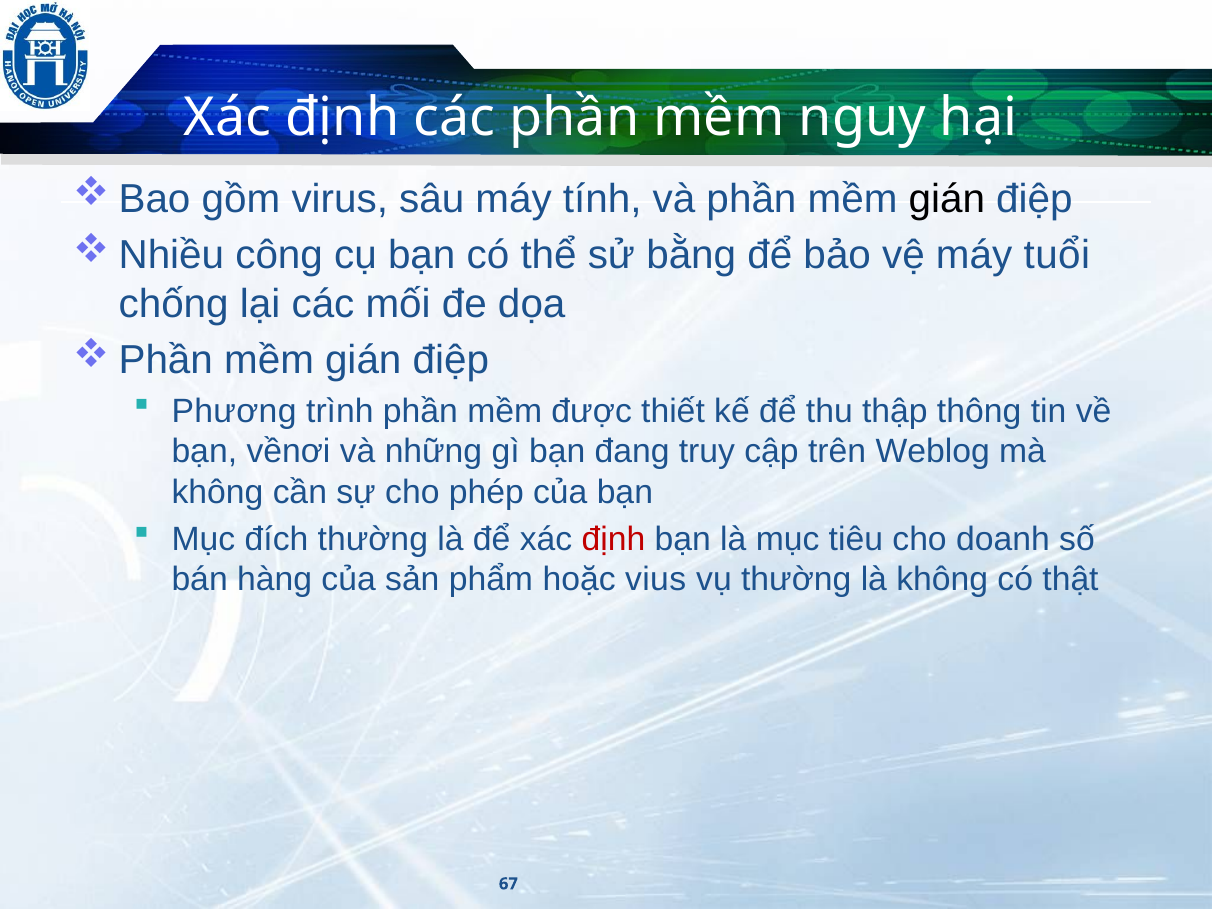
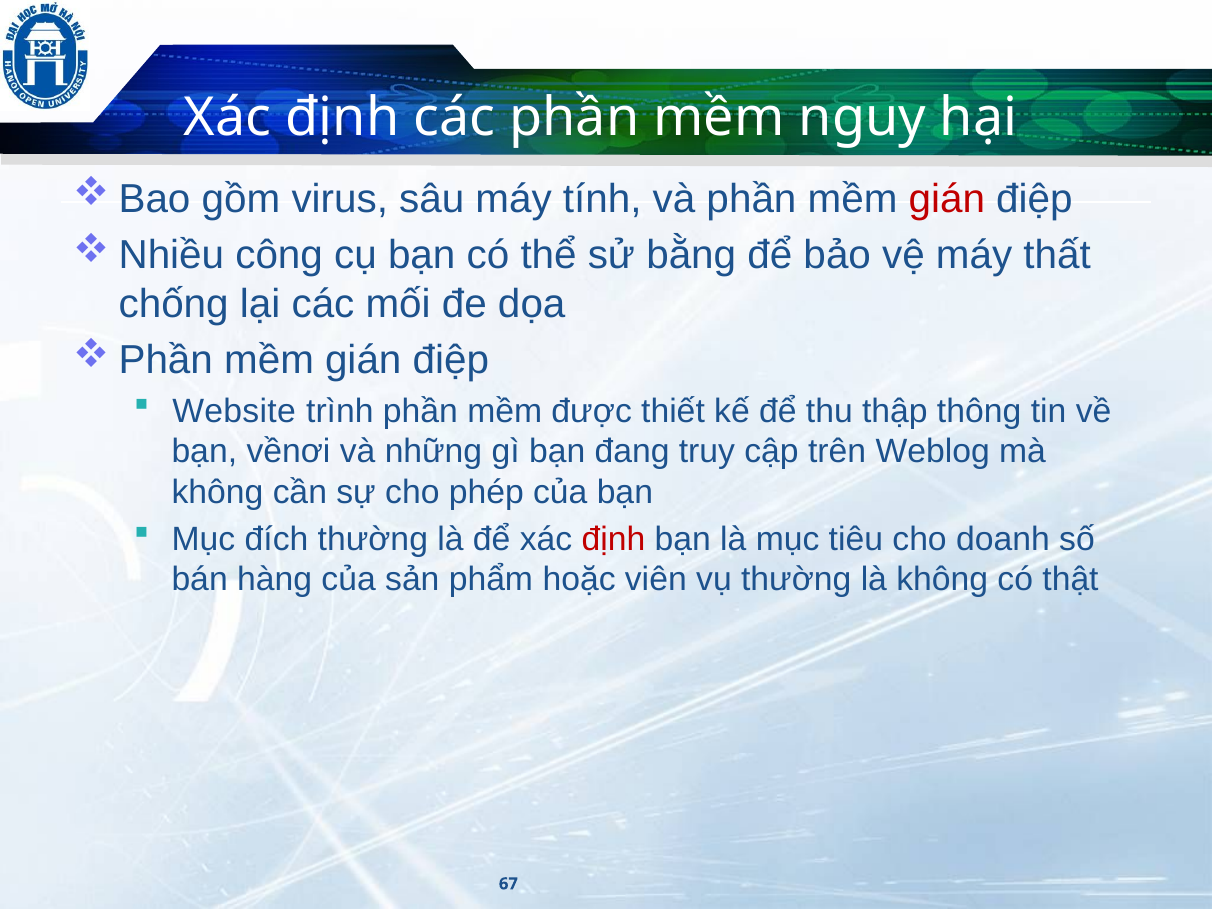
gián at (947, 199) colour: black -> red
tuổi: tuổi -> thất
Phương: Phương -> Website
vius: vius -> viên
